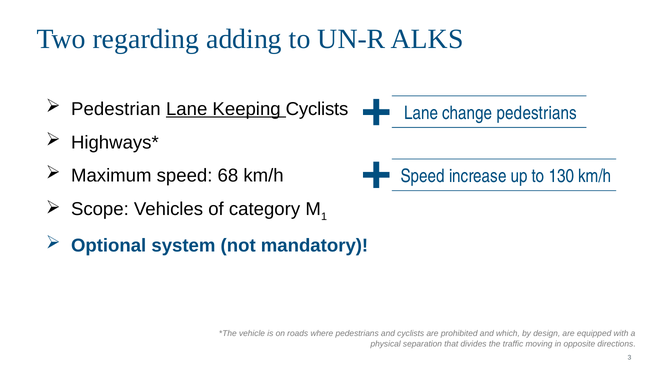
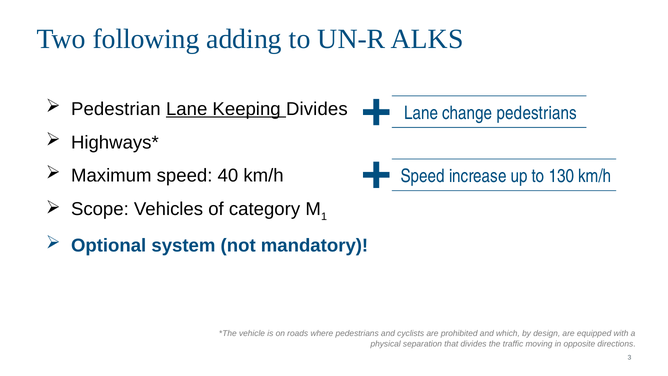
regarding: regarding -> following
Keeping Cyclists: Cyclists -> Divides
68: 68 -> 40
